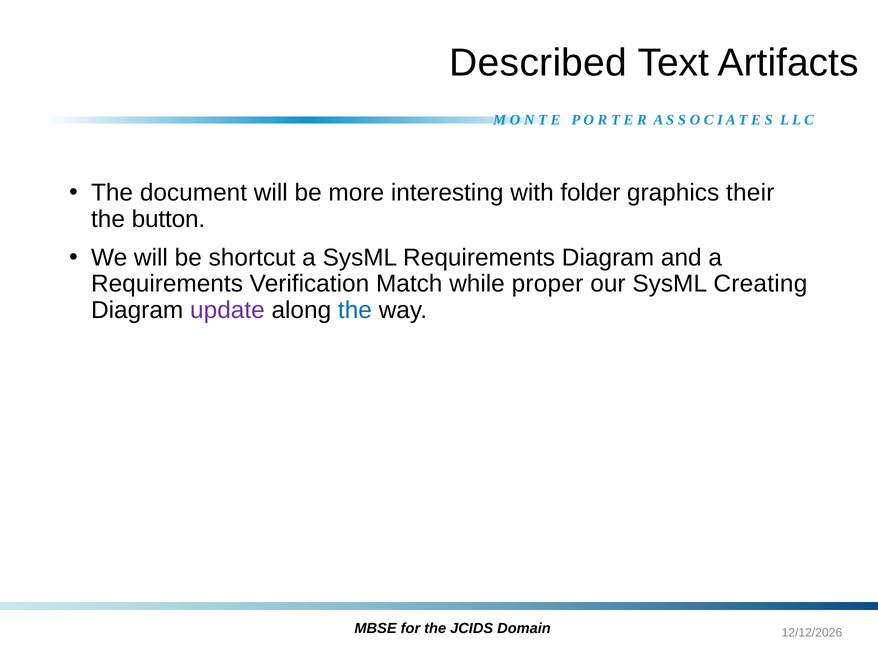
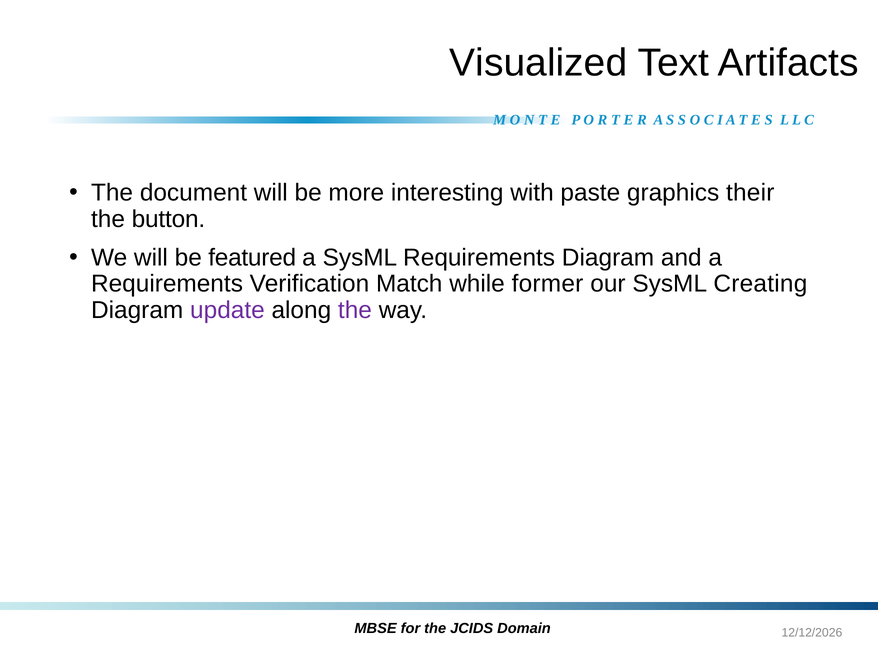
Described: Described -> Visualized
folder: folder -> paste
shortcut: shortcut -> featured
proper: proper -> former
the at (355, 310) colour: blue -> purple
